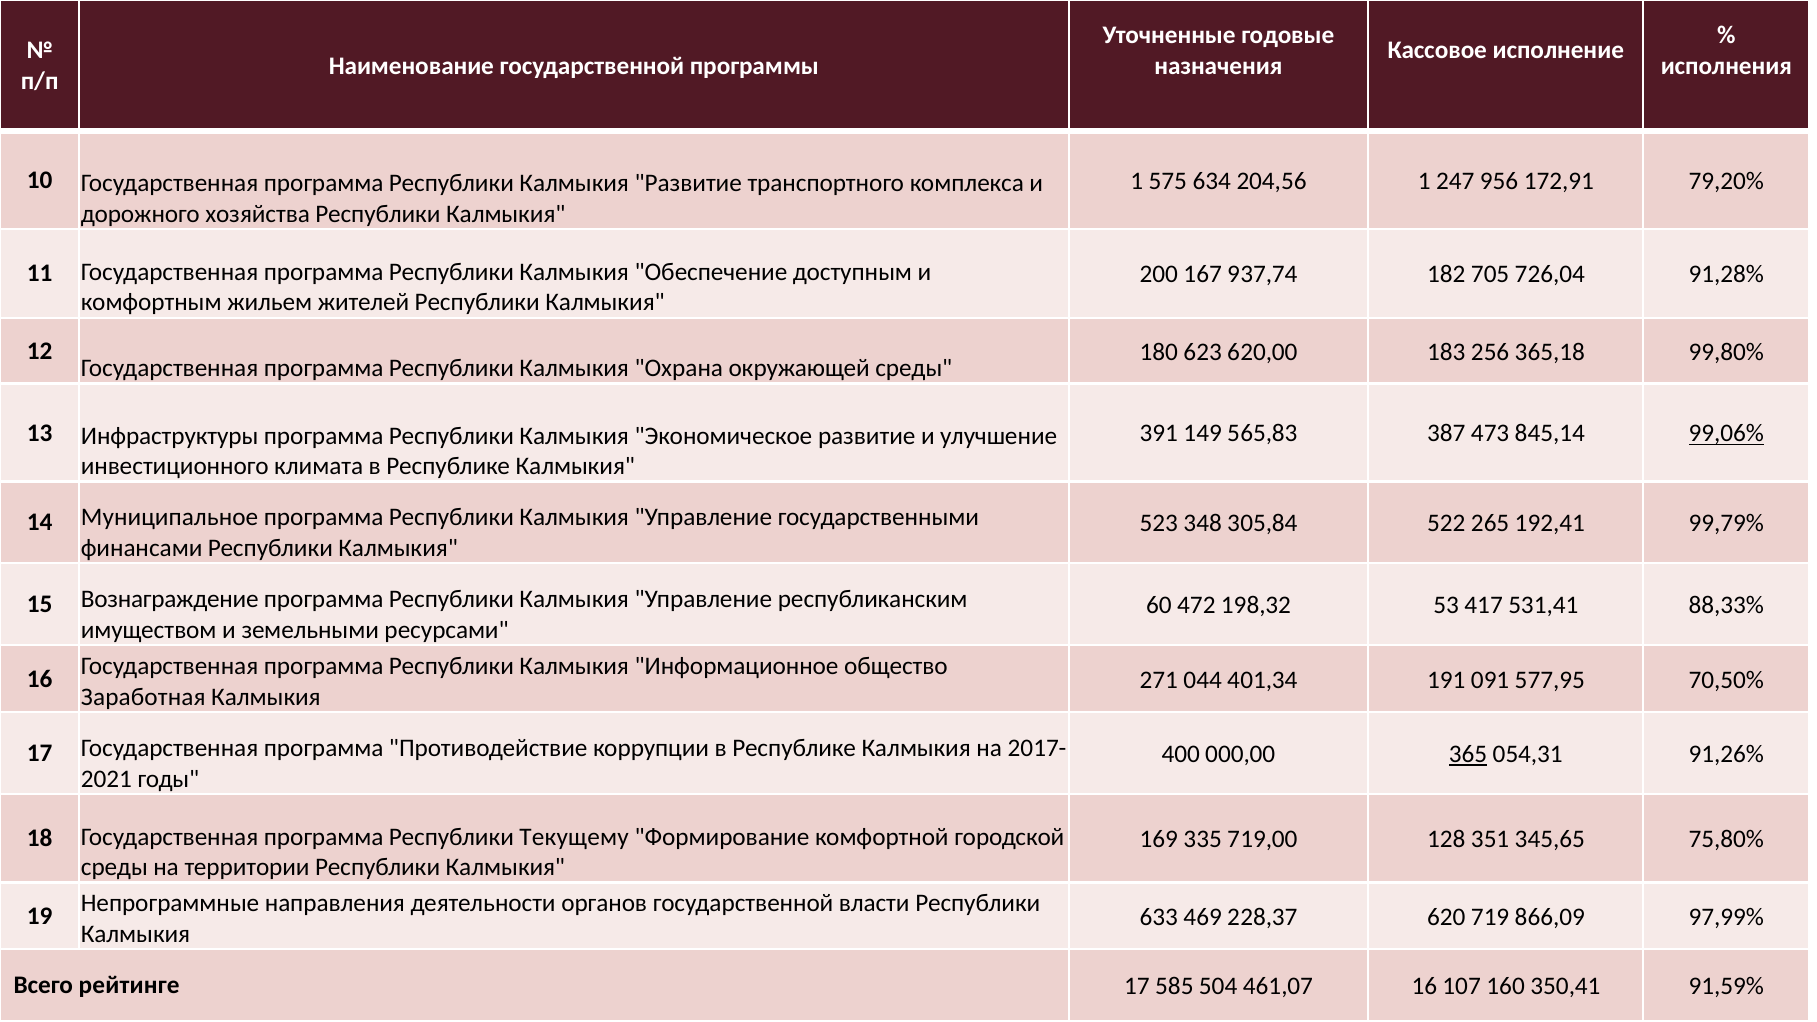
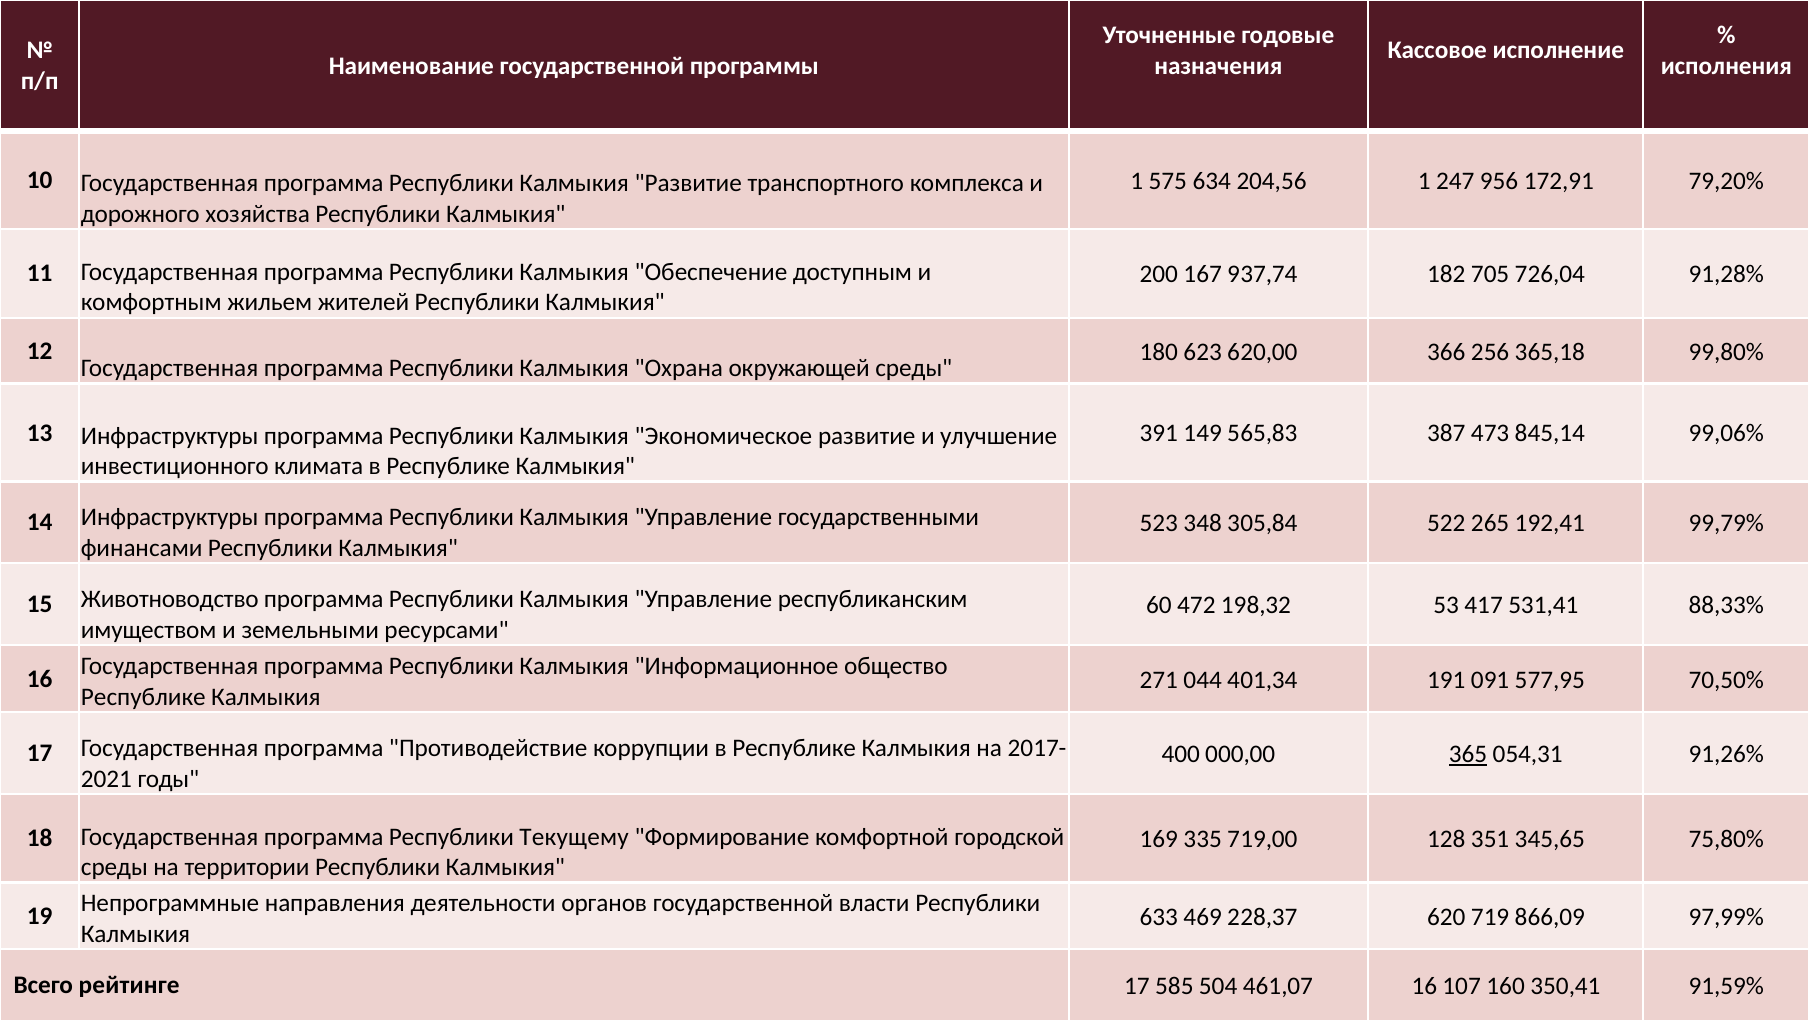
183: 183 -> 366
99,06% underline: present -> none
14 Муниципальное: Муниципальное -> Инфраструктуры
Вознаграждение: Вознаграждение -> Животноводство
Заработная at (143, 697): Заработная -> Республике
